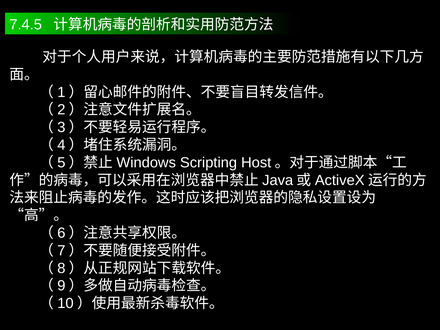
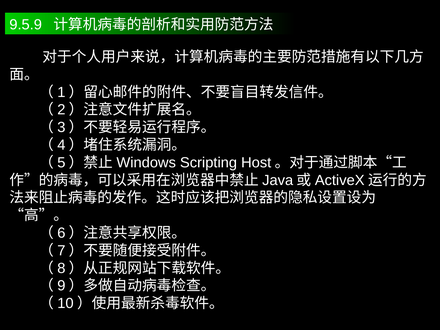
7.4.5: 7.4.5 -> 9.5.9
